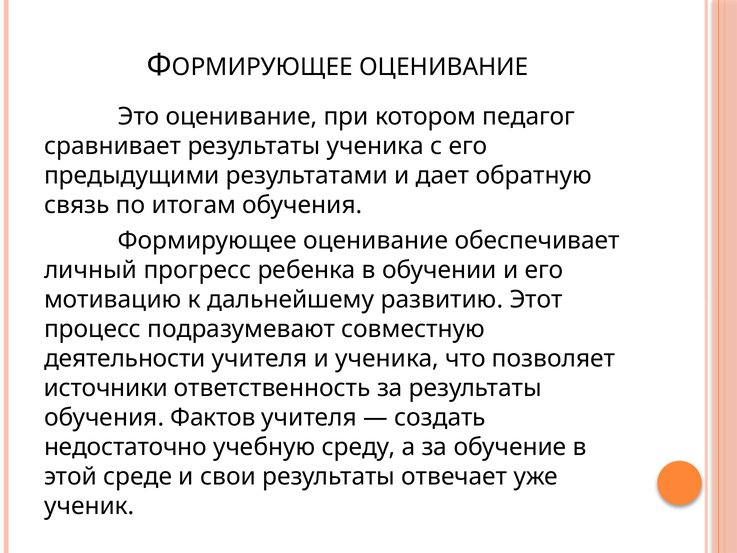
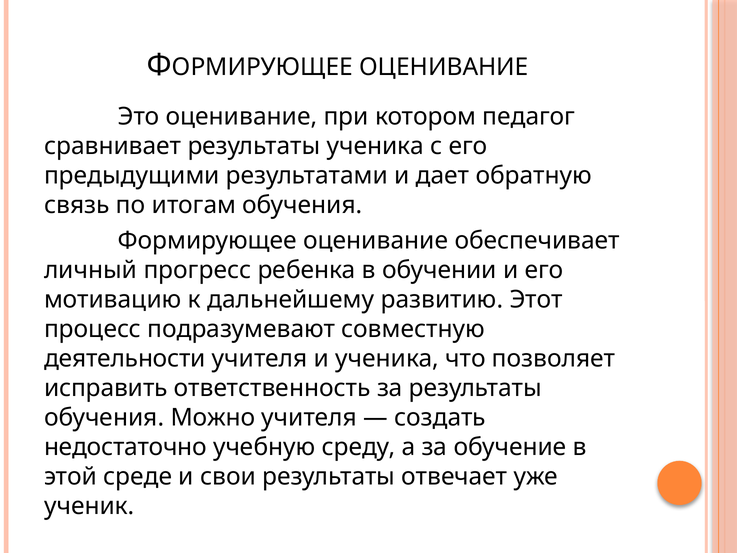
источники: источники -> исправить
Фактов: Фактов -> Можно
